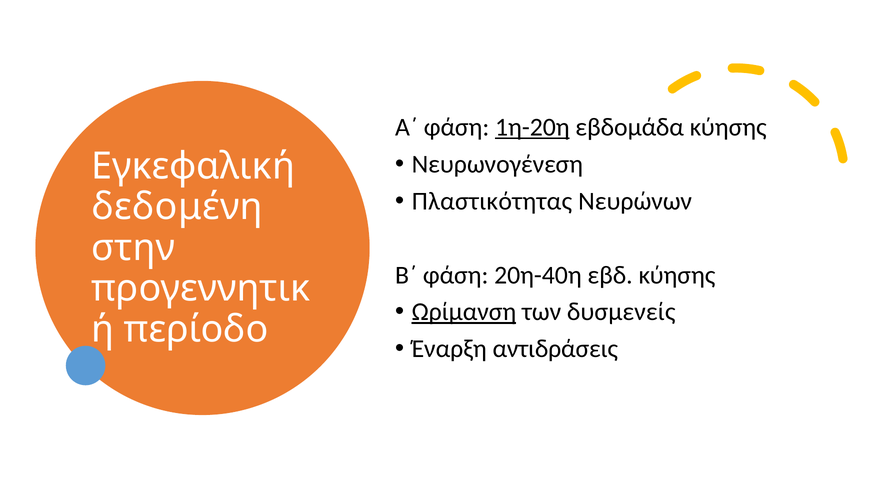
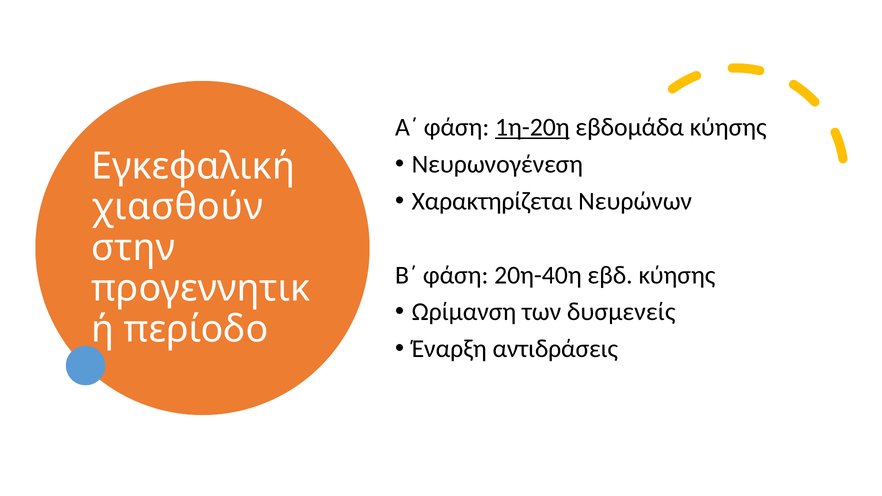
Πλαστικότητας: Πλαστικότητας -> Χαρακτηρίζεται
δεδομένη: δεδομένη -> χιασθούν
Ωρίμανση underline: present -> none
